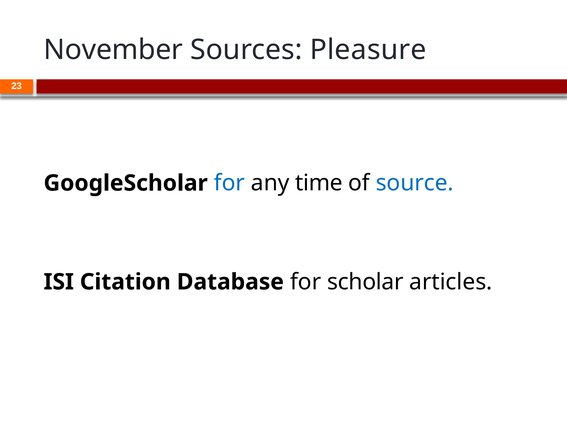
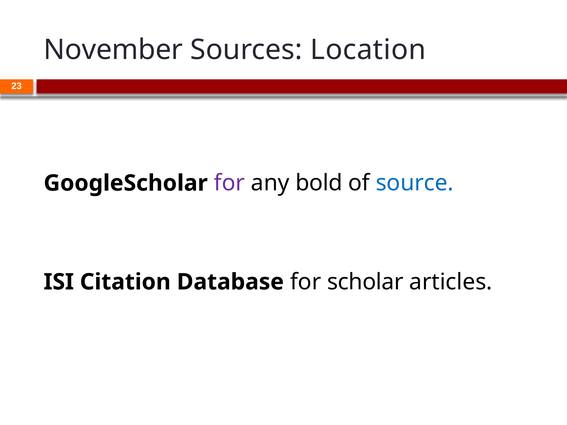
Pleasure: Pleasure -> Location
for at (229, 183) colour: blue -> purple
time: time -> bold
